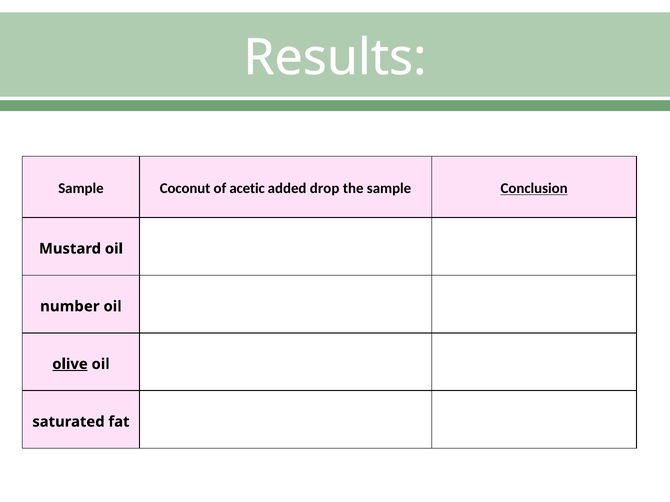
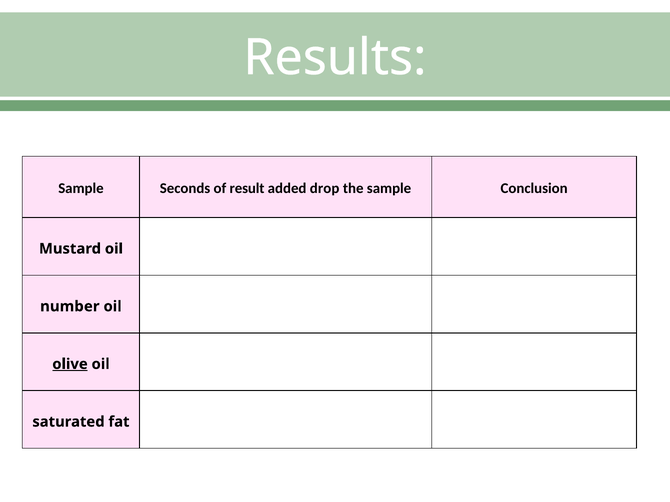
Coconut: Coconut -> Seconds
acetic: acetic -> result
Conclusion underline: present -> none
